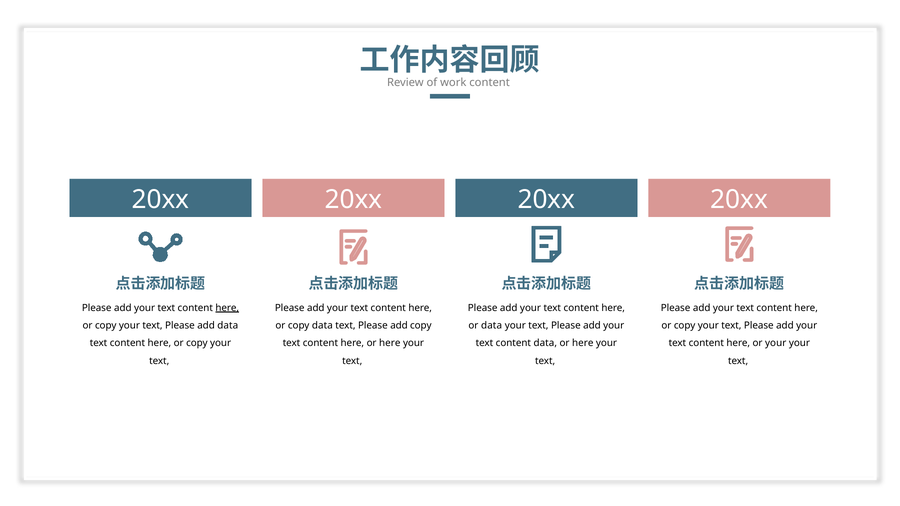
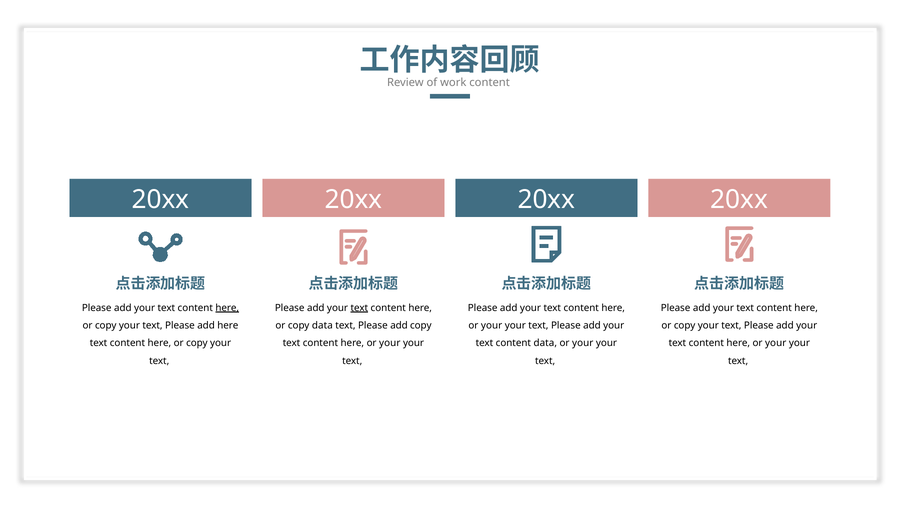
text at (359, 308) underline: none -> present
add data: data -> here
data at (492, 326): data -> your
here at (390, 343): here -> your
here at (583, 343): here -> your
